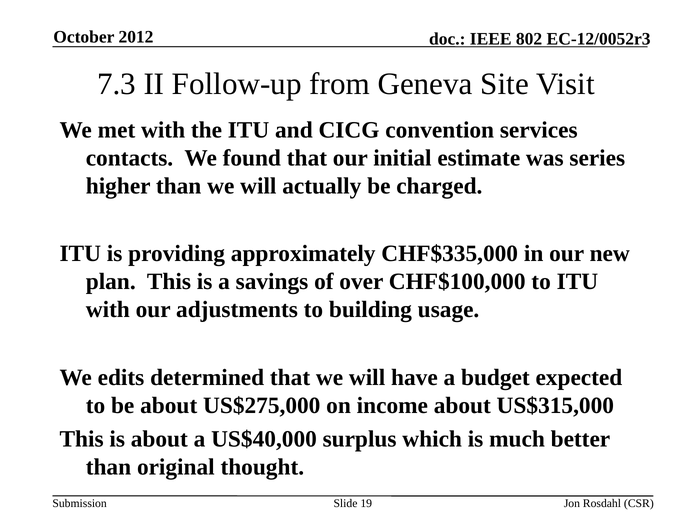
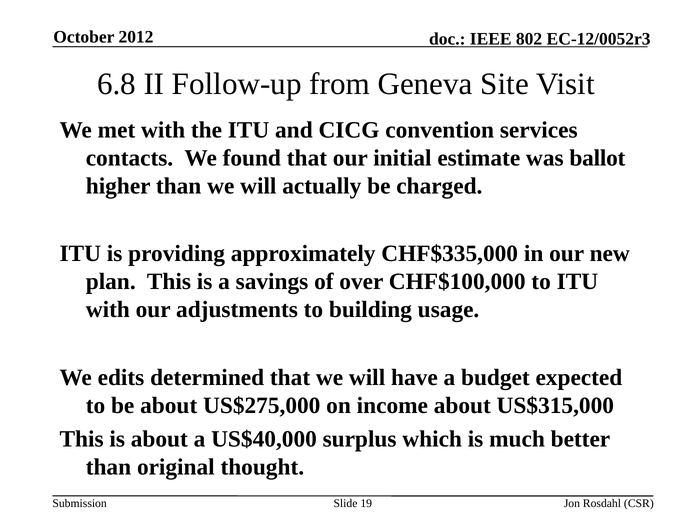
7.3: 7.3 -> 6.8
series: series -> ballot
